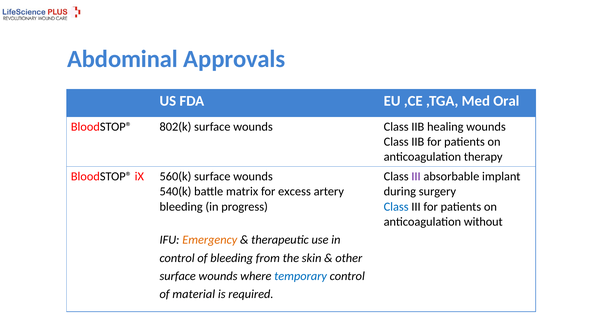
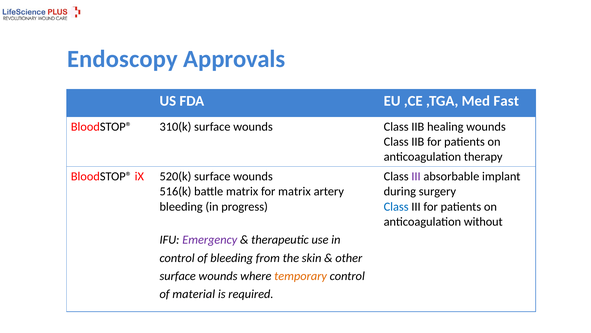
Abdominal: Abdominal -> Endoscopy
Oral: Oral -> Fast
802(k: 802(k -> 310(k
560(k: 560(k -> 520(k
540(k: 540(k -> 516(k
for excess: excess -> matrix
Emergency colour: orange -> purple
temporary colour: blue -> orange
